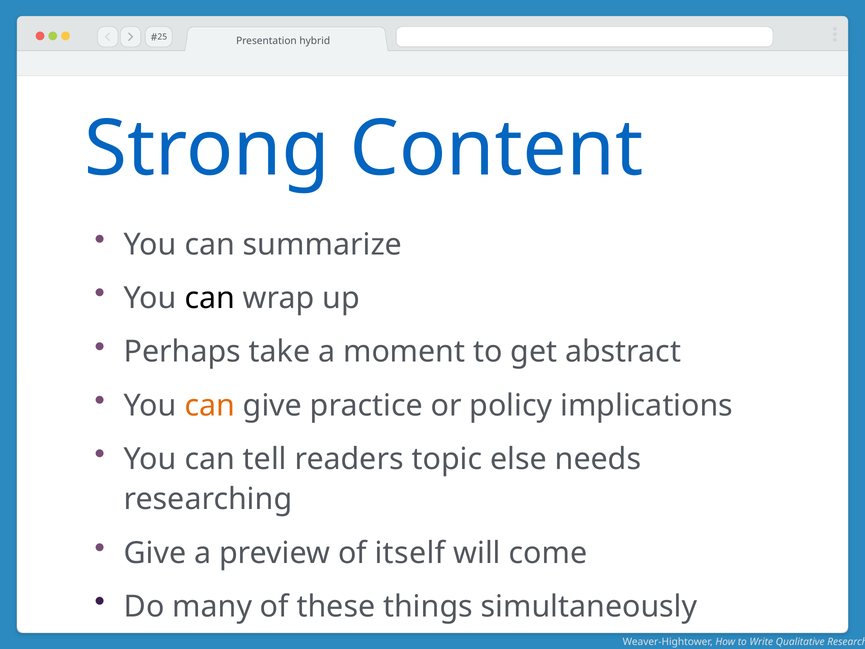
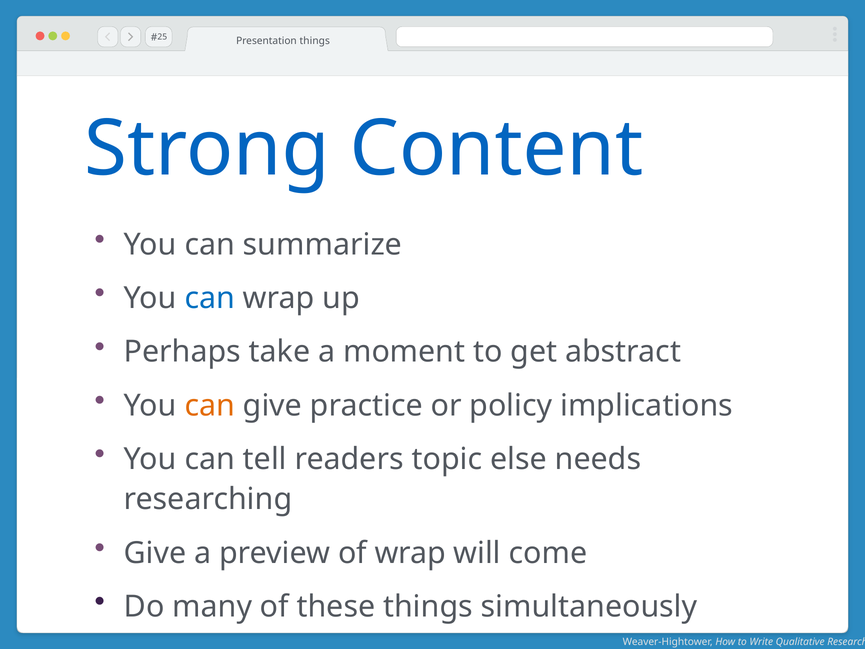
Presentation hybrid: hybrid -> things
can at (210, 298) colour: black -> blue
of itself: itself -> wrap
